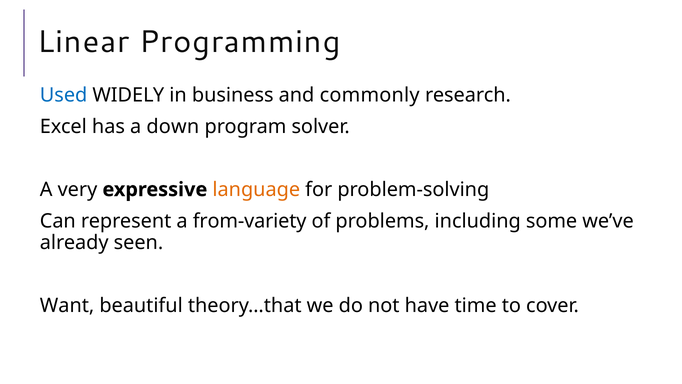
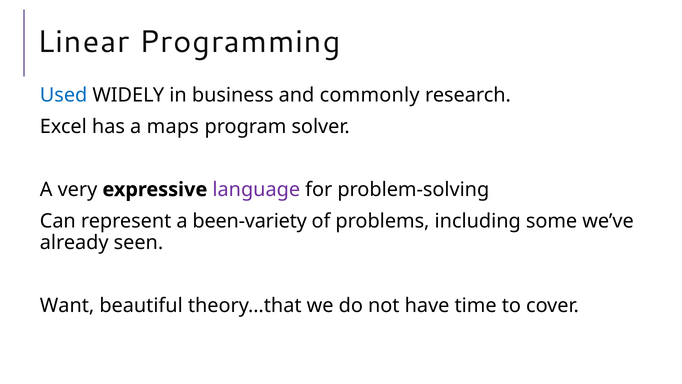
down: down -> maps
language colour: orange -> purple
from-variety: from-variety -> been-variety
